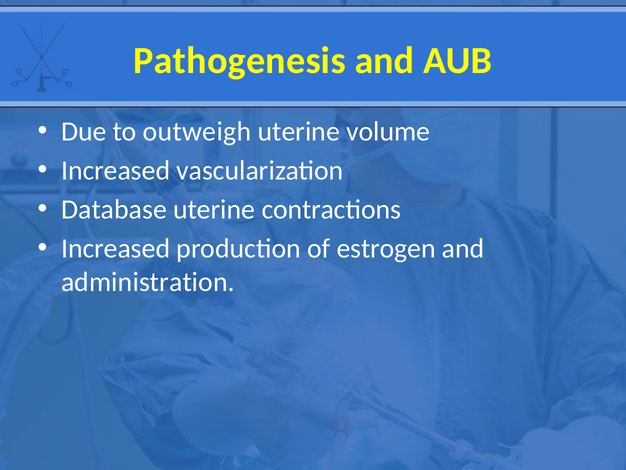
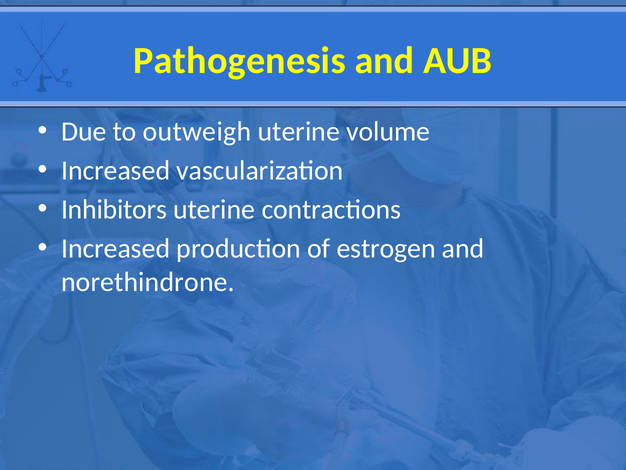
Database: Database -> Inhibitors
administration: administration -> norethindrone
